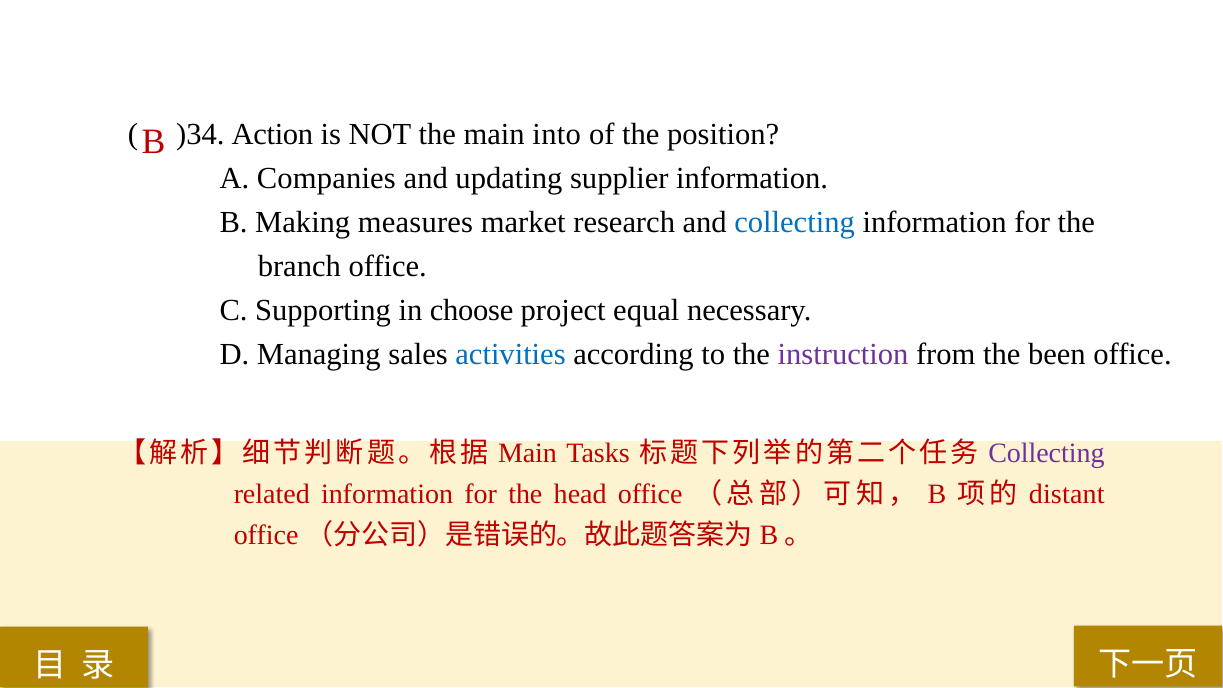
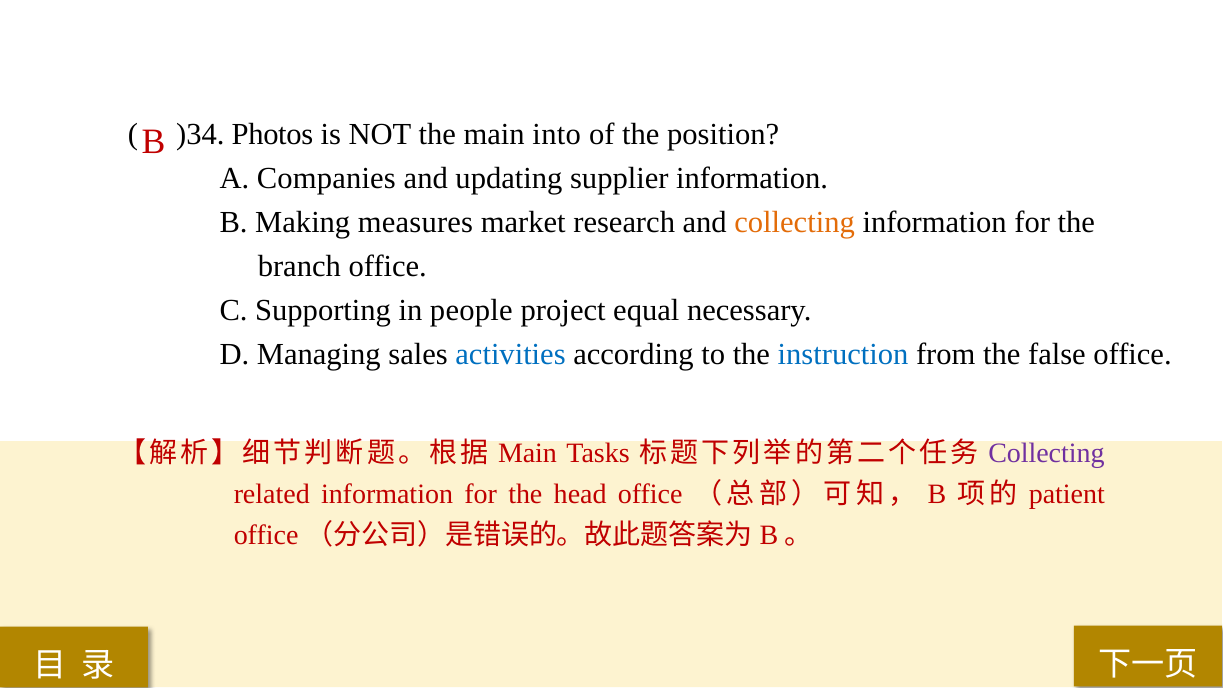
Action: Action -> Photos
collecting at (795, 222) colour: blue -> orange
choose: choose -> people
instruction colour: purple -> blue
been: been -> false
distant: distant -> patient
